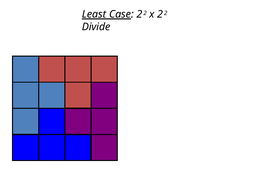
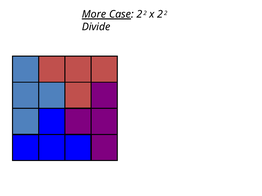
Least: Least -> More
